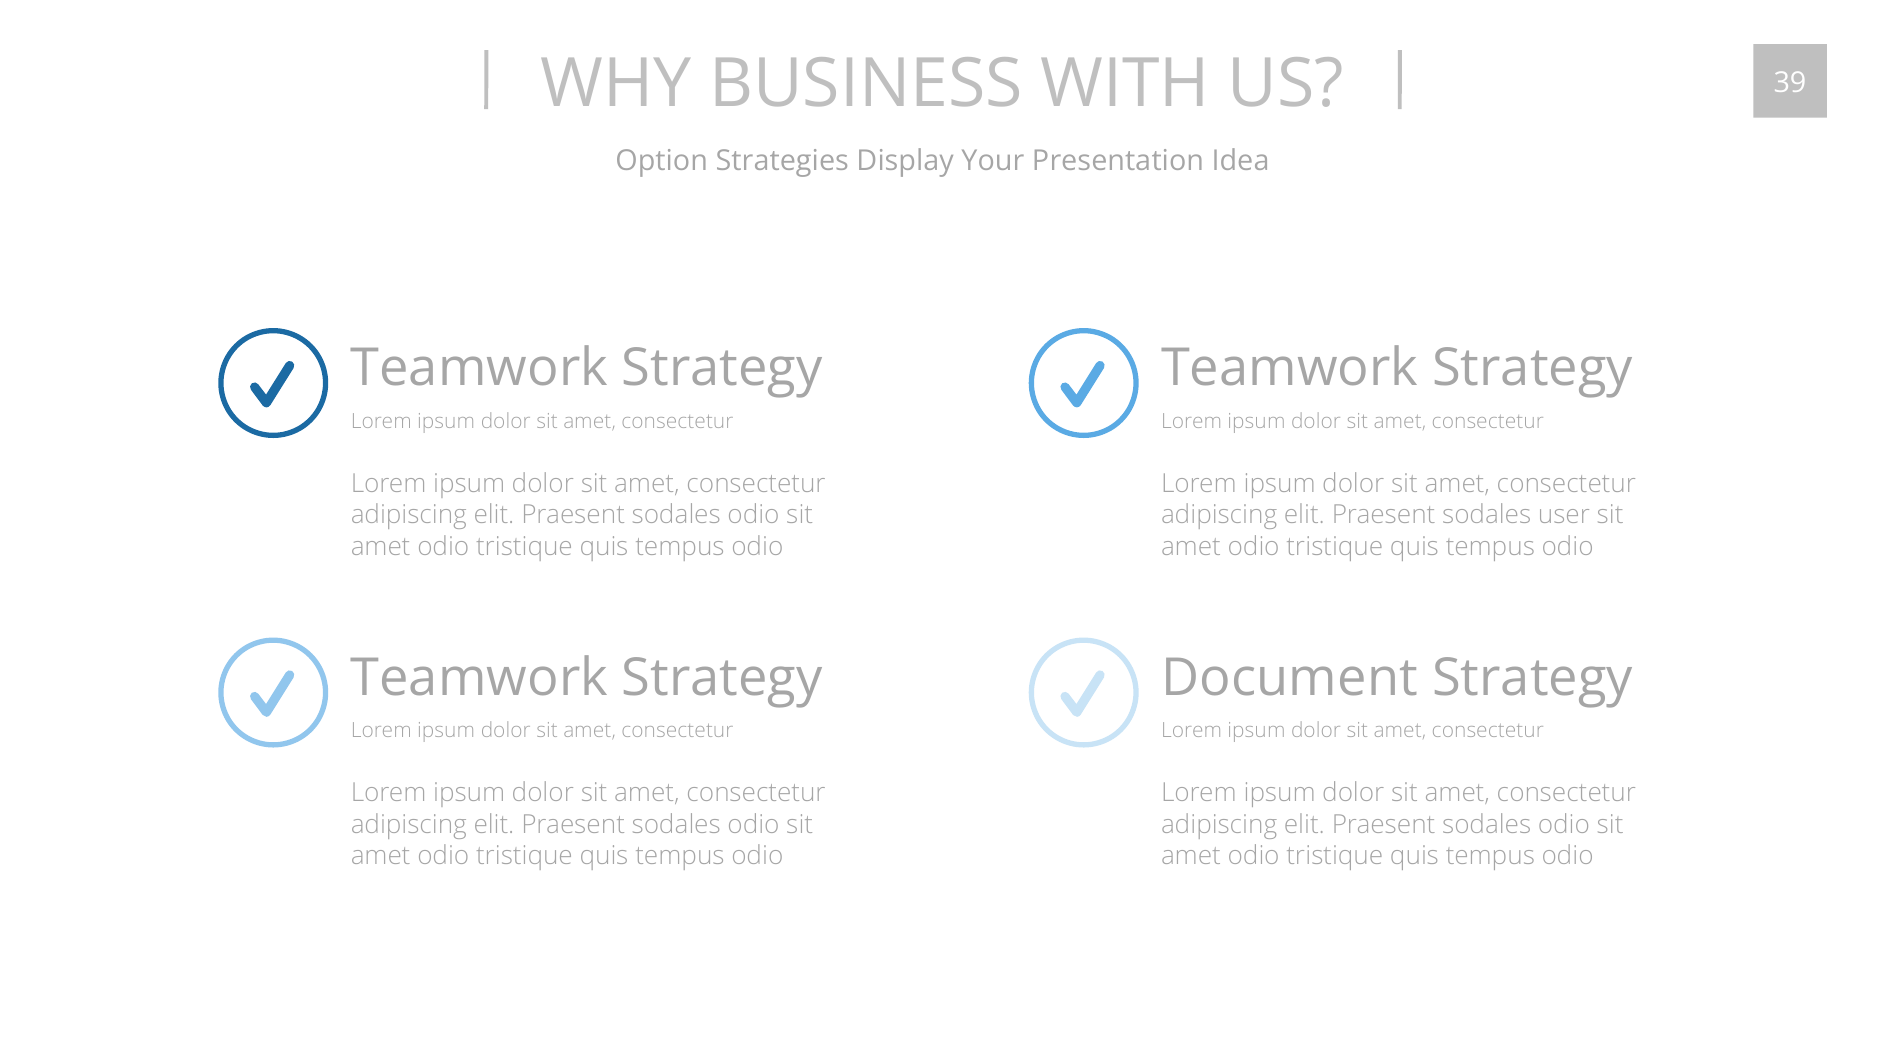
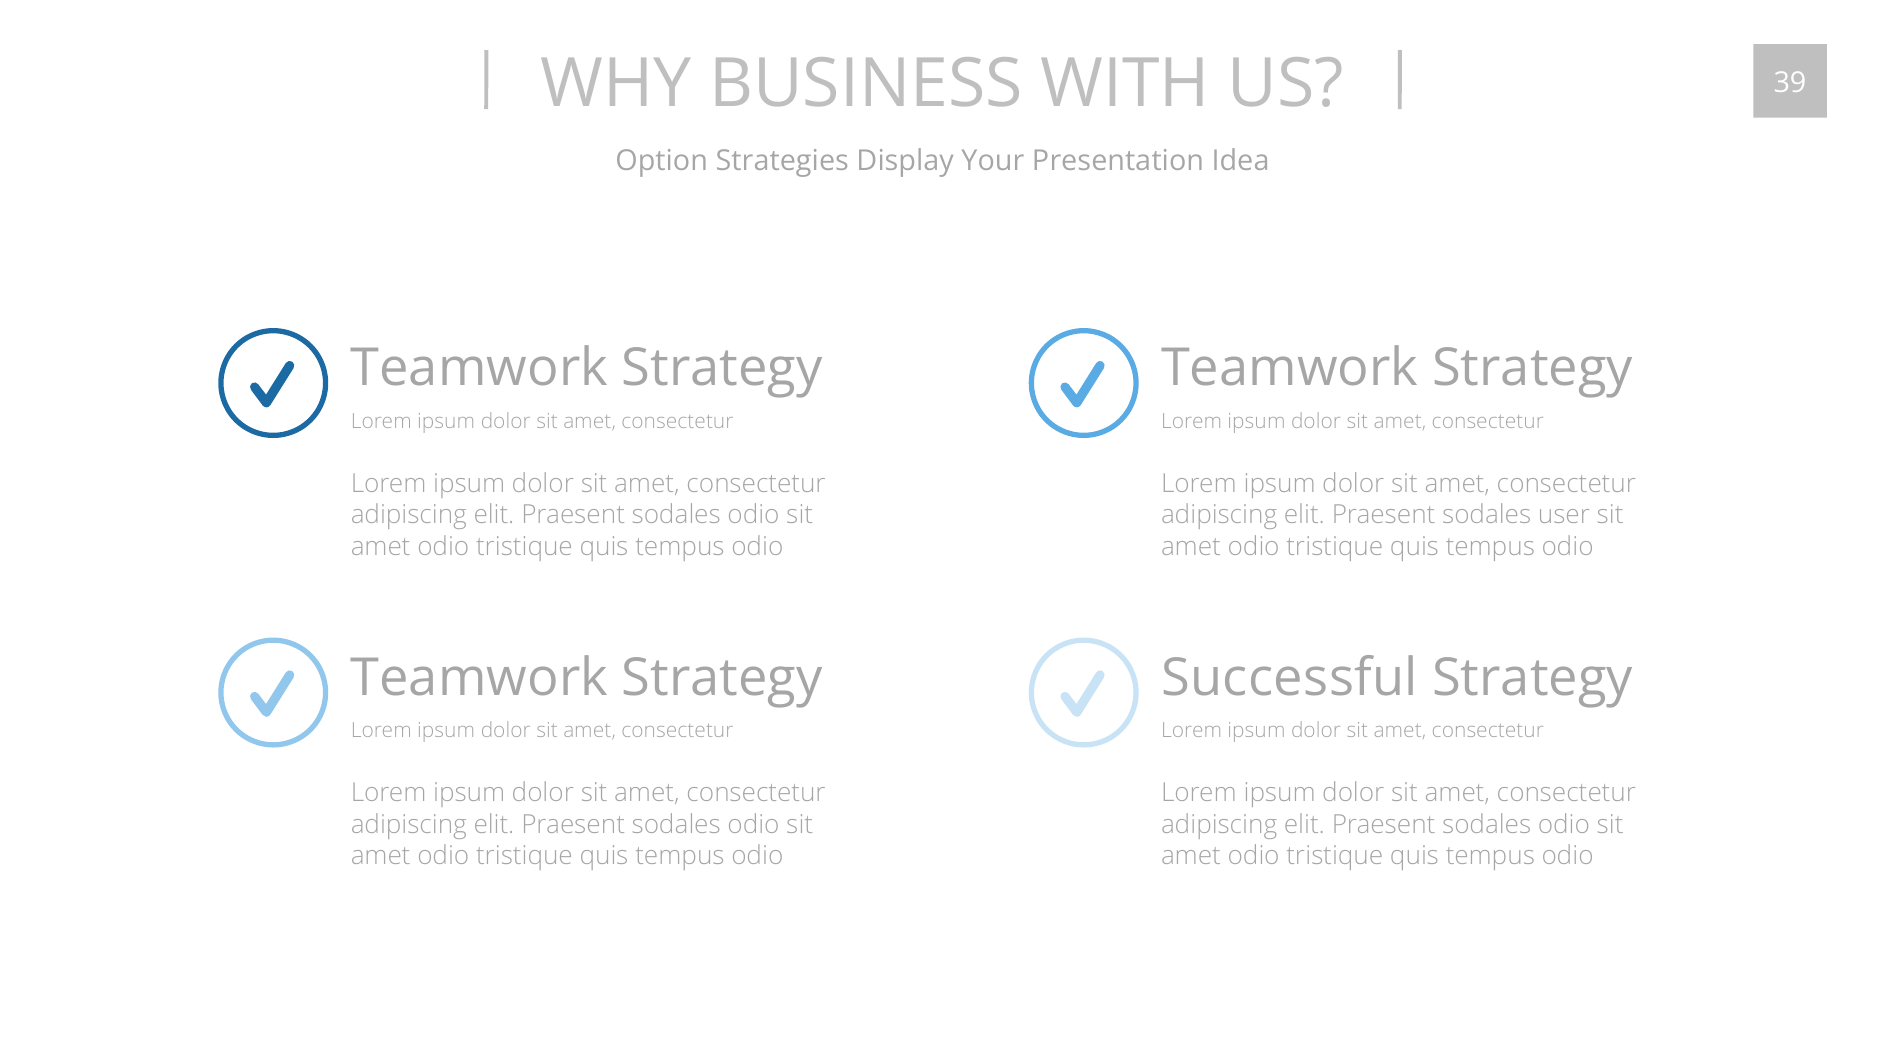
Document: Document -> Successful
